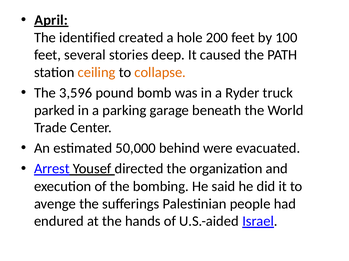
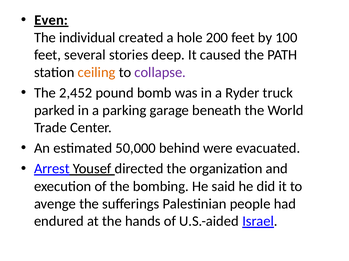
April: April -> Even
identified: identified -> individual
collapse colour: orange -> purple
3,596: 3,596 -> 2,452
